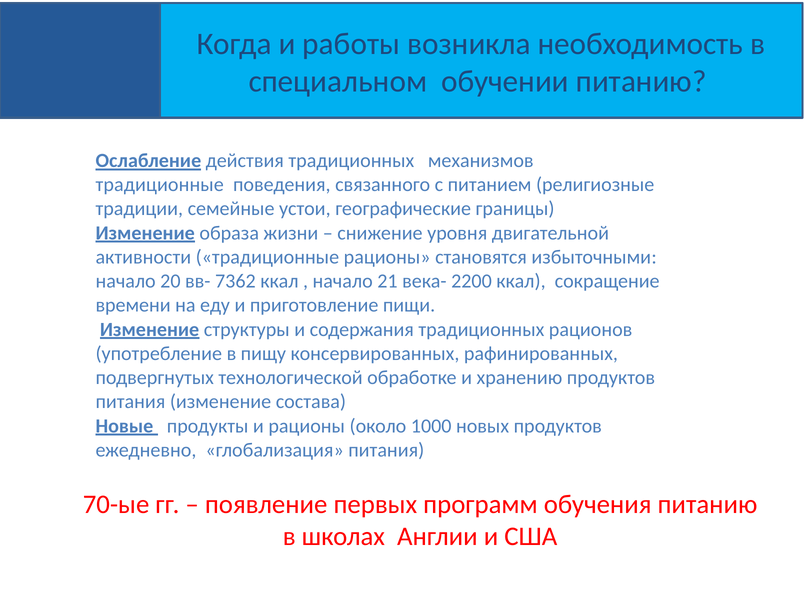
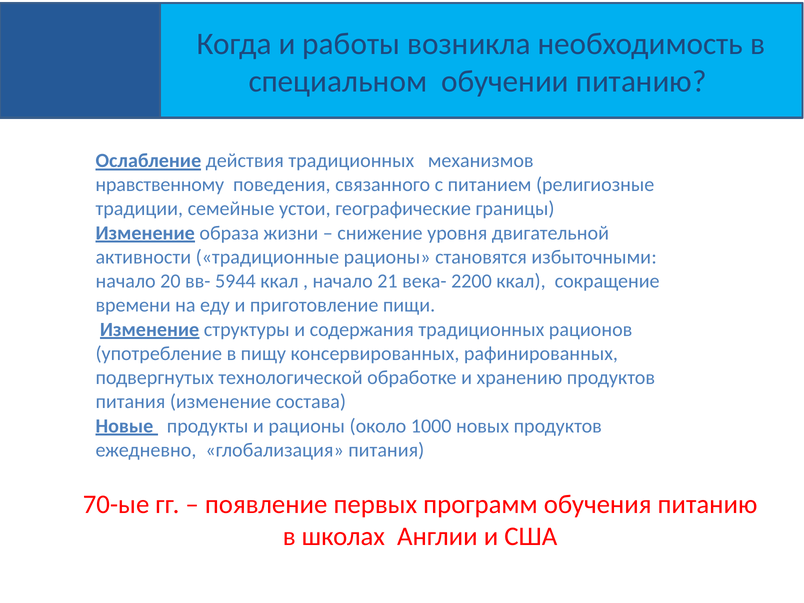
традиционные at (160, 185): традиционные -> нравственному
7362: 7362 -> 5944
